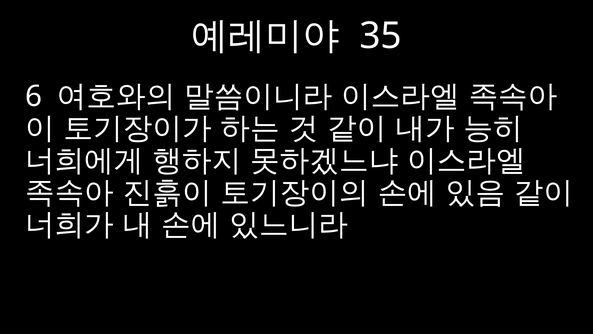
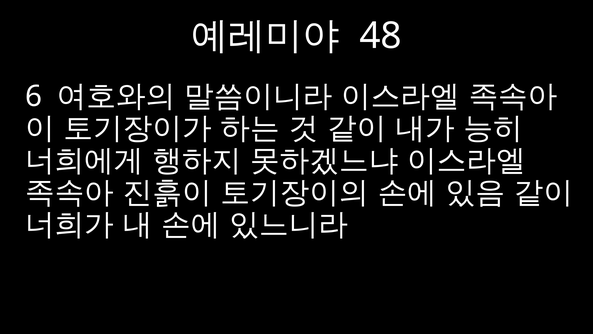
35: 35 -> 48
